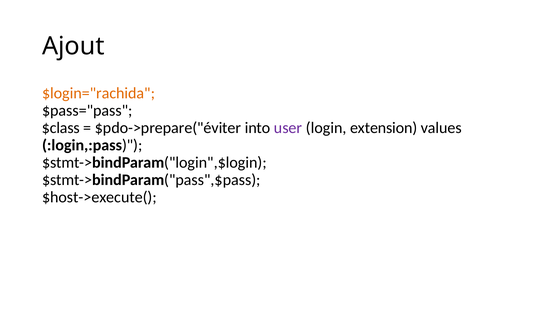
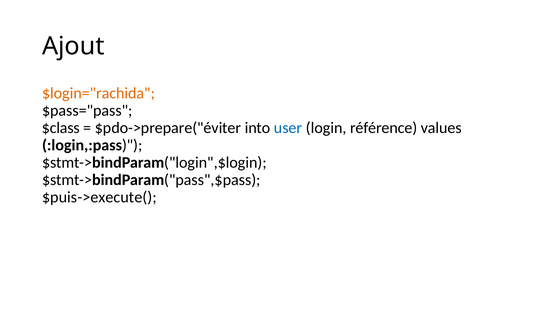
user colour: purple -> blue
extension: extension -> référence
$host->execute(: $host->execute( -> $puis->execute(
